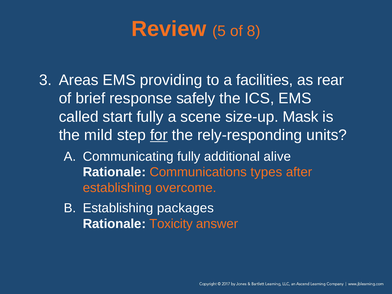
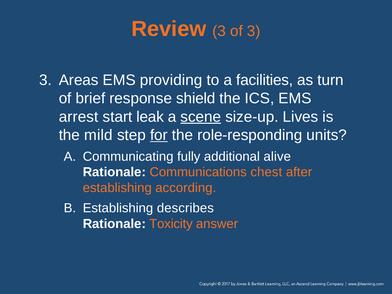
Review 5: 5 -> 3
of 8: 8 -> 3
rear: rear -> turn
safely: safely -> shield
called: called -> arrest
start fully: fully -> leak
scene underline: none -> present
Mask: Mask -> Lives
rely-responding: rely-responding -> role-responding
types: types -> chest
overcome: overcome -> according
packages: packages -> describes
